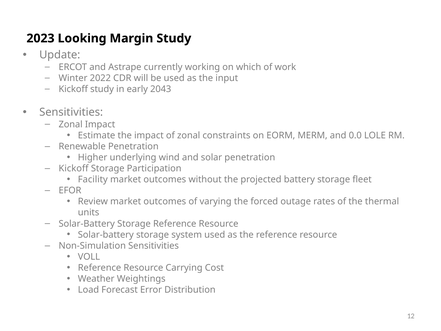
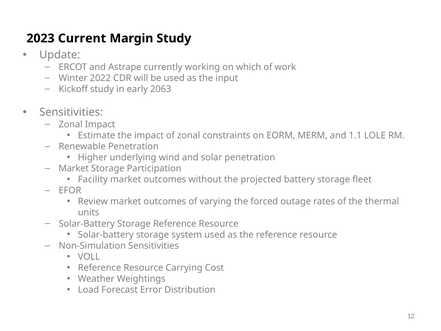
Looking: Looking -> Current
2043: 2043 -> 2063
0.0: 0.0 -> 1.1
Kickoff at (74, 168): Kickoff -> Market
